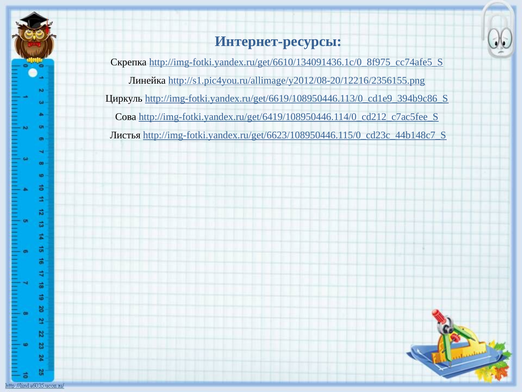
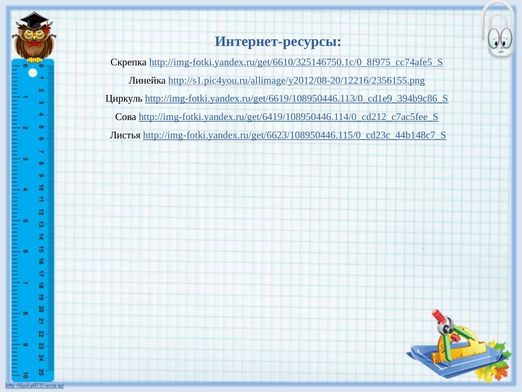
http://img-fotki.yandex.ru/get/6610/134091436.1c/0_8f975_cc74afe5_S: http://img-fotki.yandex.ru/get/6610/134091436.1c/0_8f975_cc74afe5_S -> http://img-fotki.yandex.ru/get/6610/325146750.1c/0_8f975_cc74afe5_S
